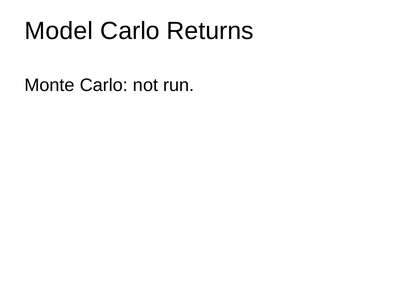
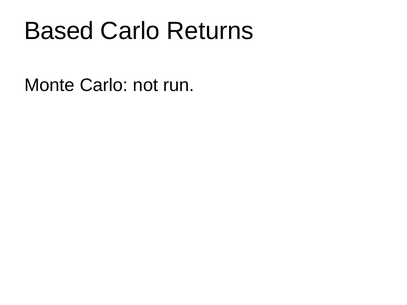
Model: Model -> Based
